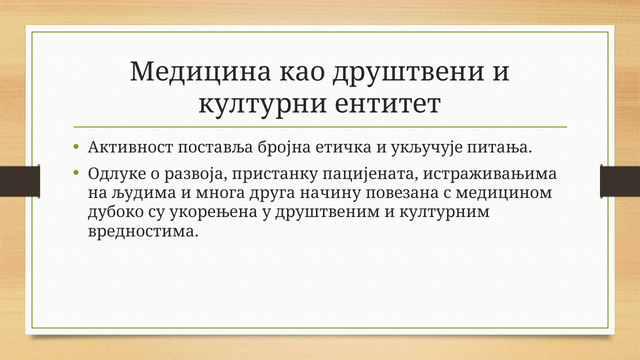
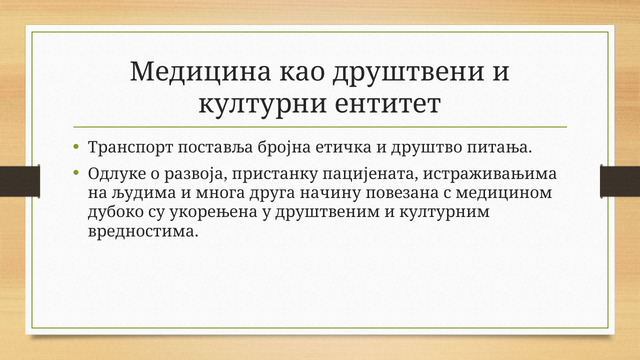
Активност: Активност -> Транспорт
укључује: укључује -> друштво
